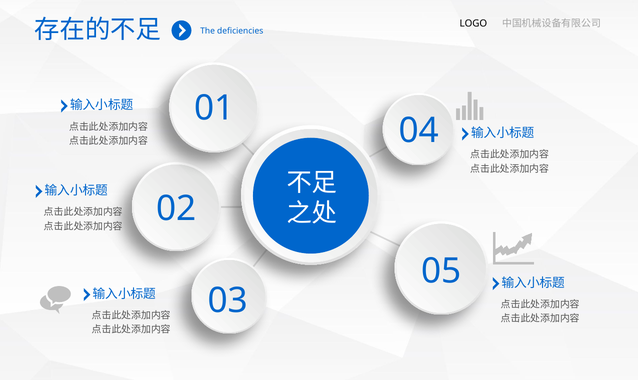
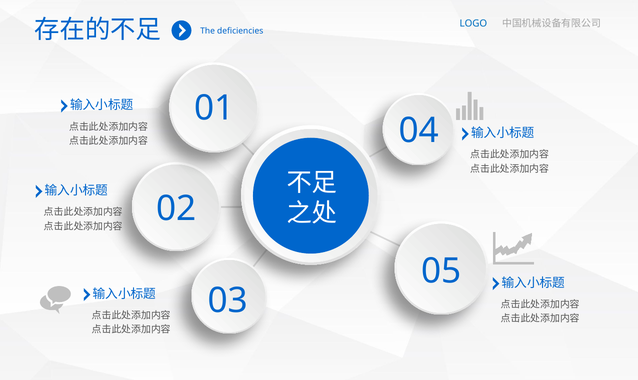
LOGO colour: black -> blue
